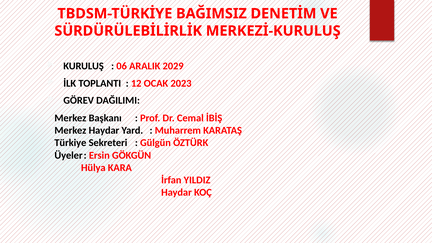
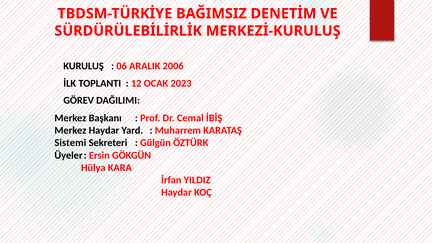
2029: 2029 -> 2006
Türkiye: Türkiye -> Sistemi
